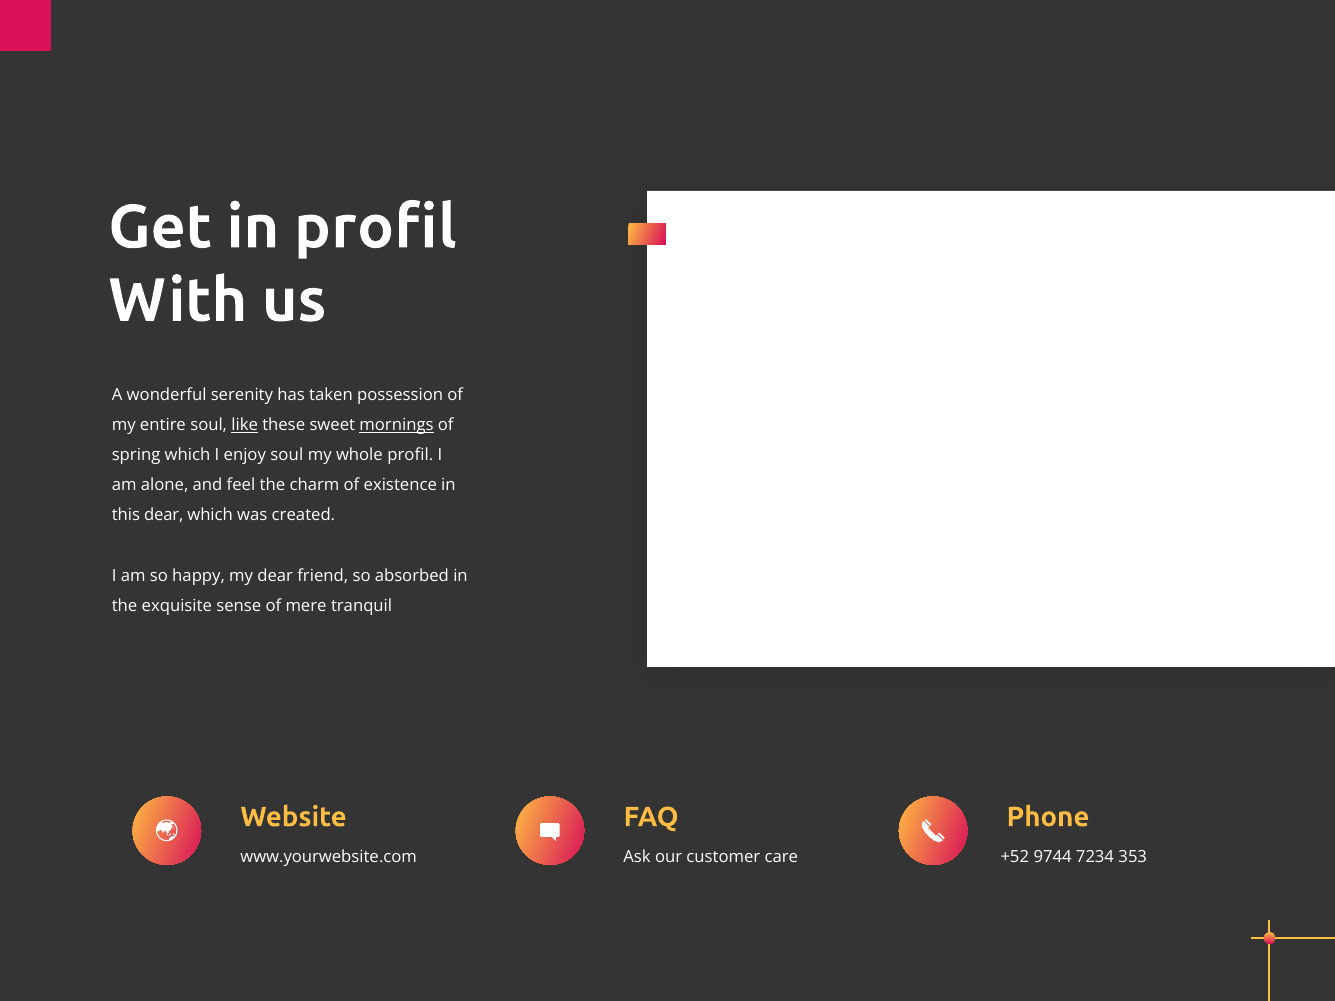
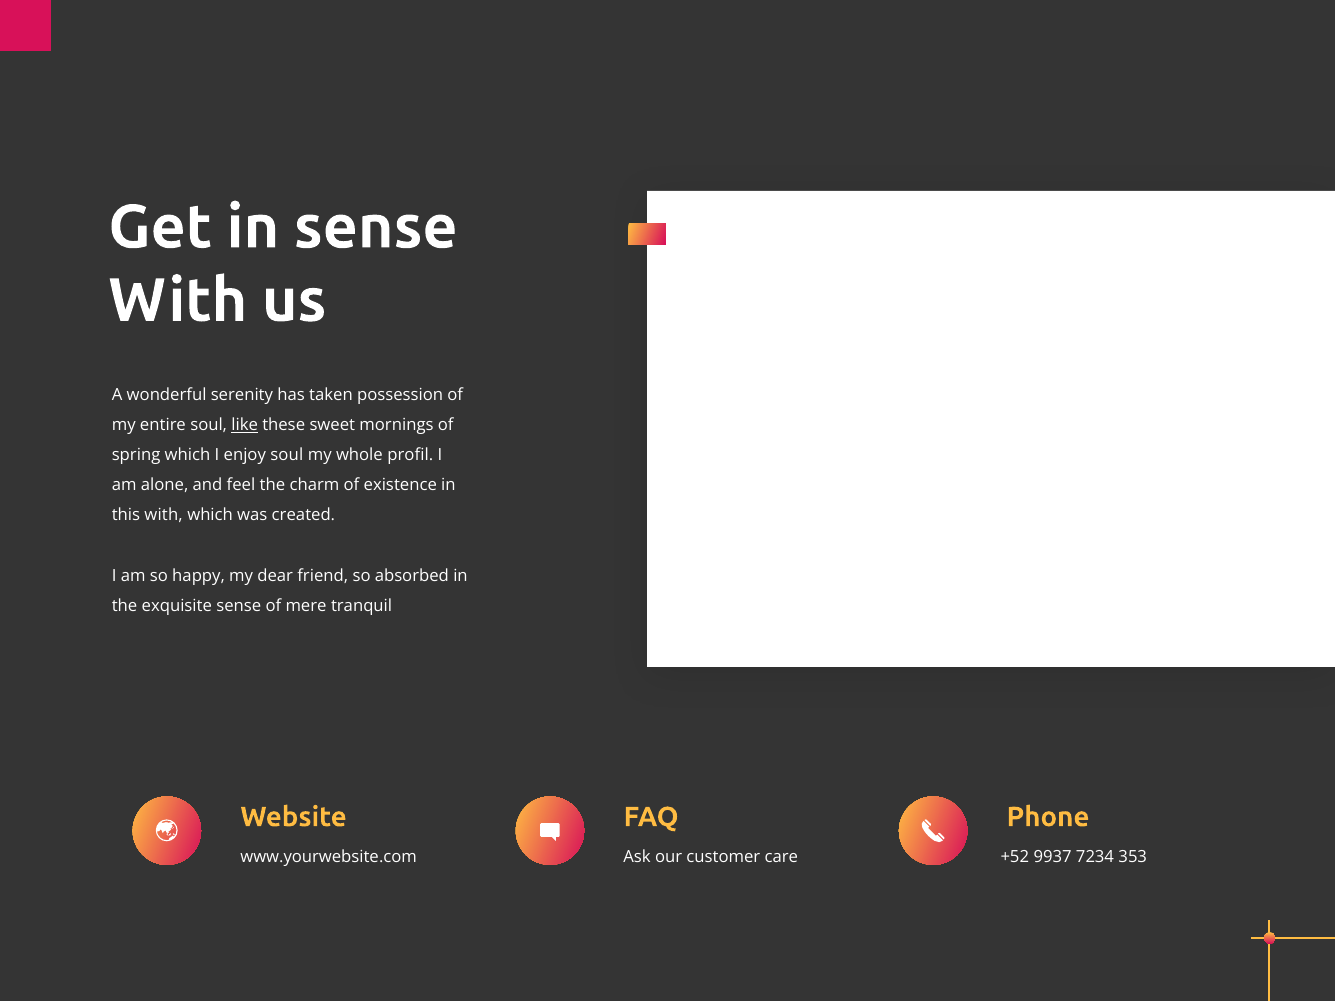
in profil: profil -> sense
mornings underline: present -> none
this dear: dear -> with
9744: 9744 -> 9937
